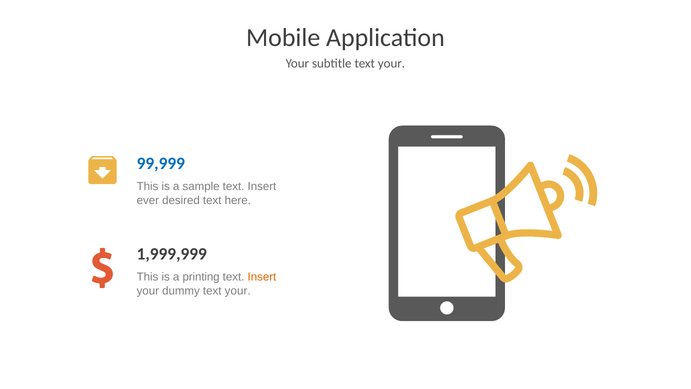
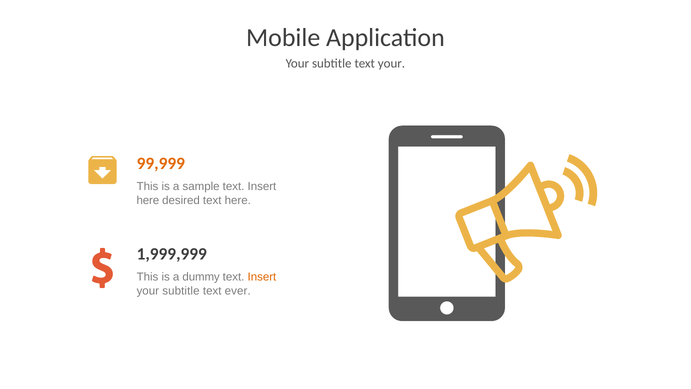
99,999 colour: blue -> orange
ever at (148, 200): ever -> here
printing: printing -> dummy
dummy at (181, 291): dummy -> subtitle
your at (238, 291): your -> ever
